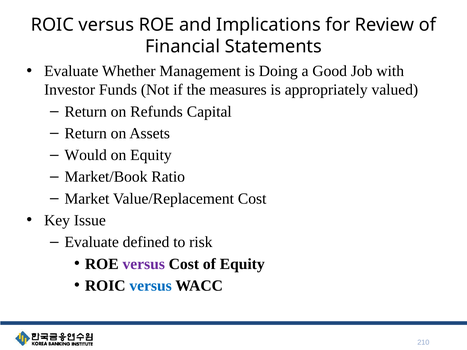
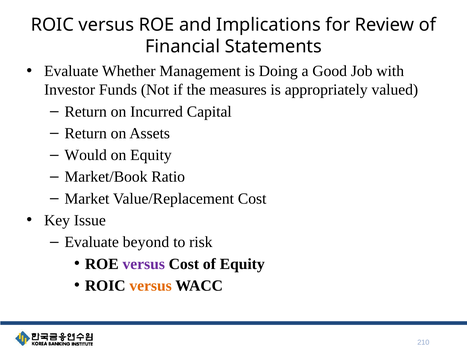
Refunds: Refunds -> Incurred
defined: defined -> beyond
versus at (151, 286) colour: blue -> orange
